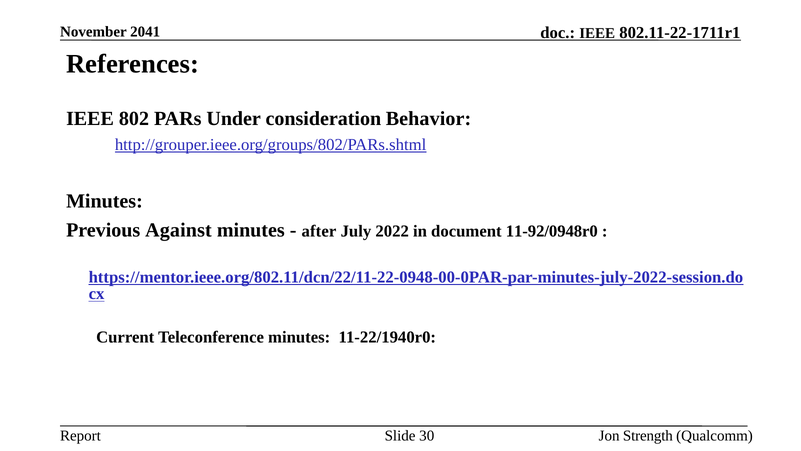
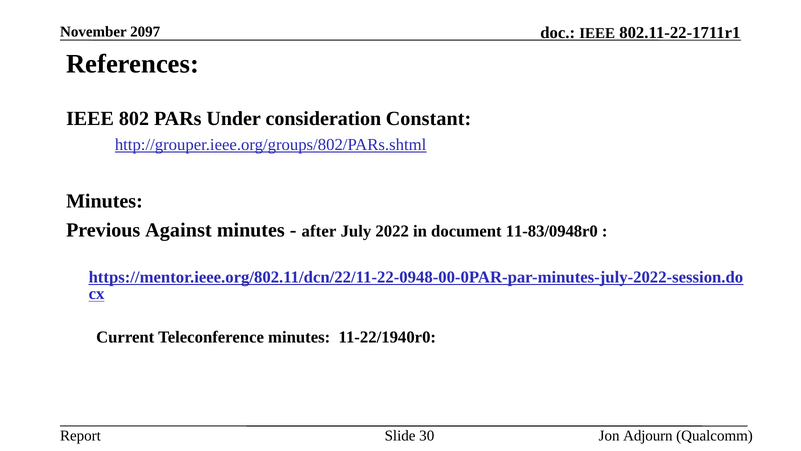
2041: 2041 -> 2097
Behavior: Behavior -> Constant
11-92/0948r0: 11-92/0948r0 -> 11-83/0948r0
Strength: Strength -> Adjourn
